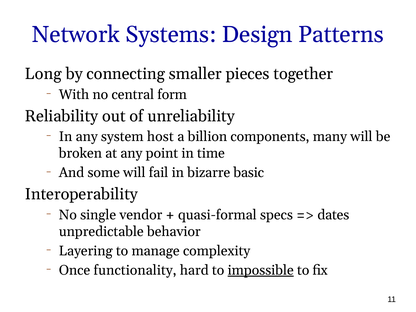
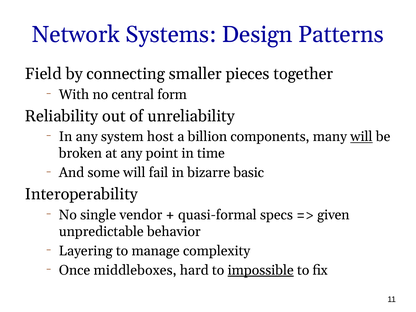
Long: Long -> Field
will at (361, 137) underline: none -> present
dates: dates -> given
functionality: functionality -> middleboxes
